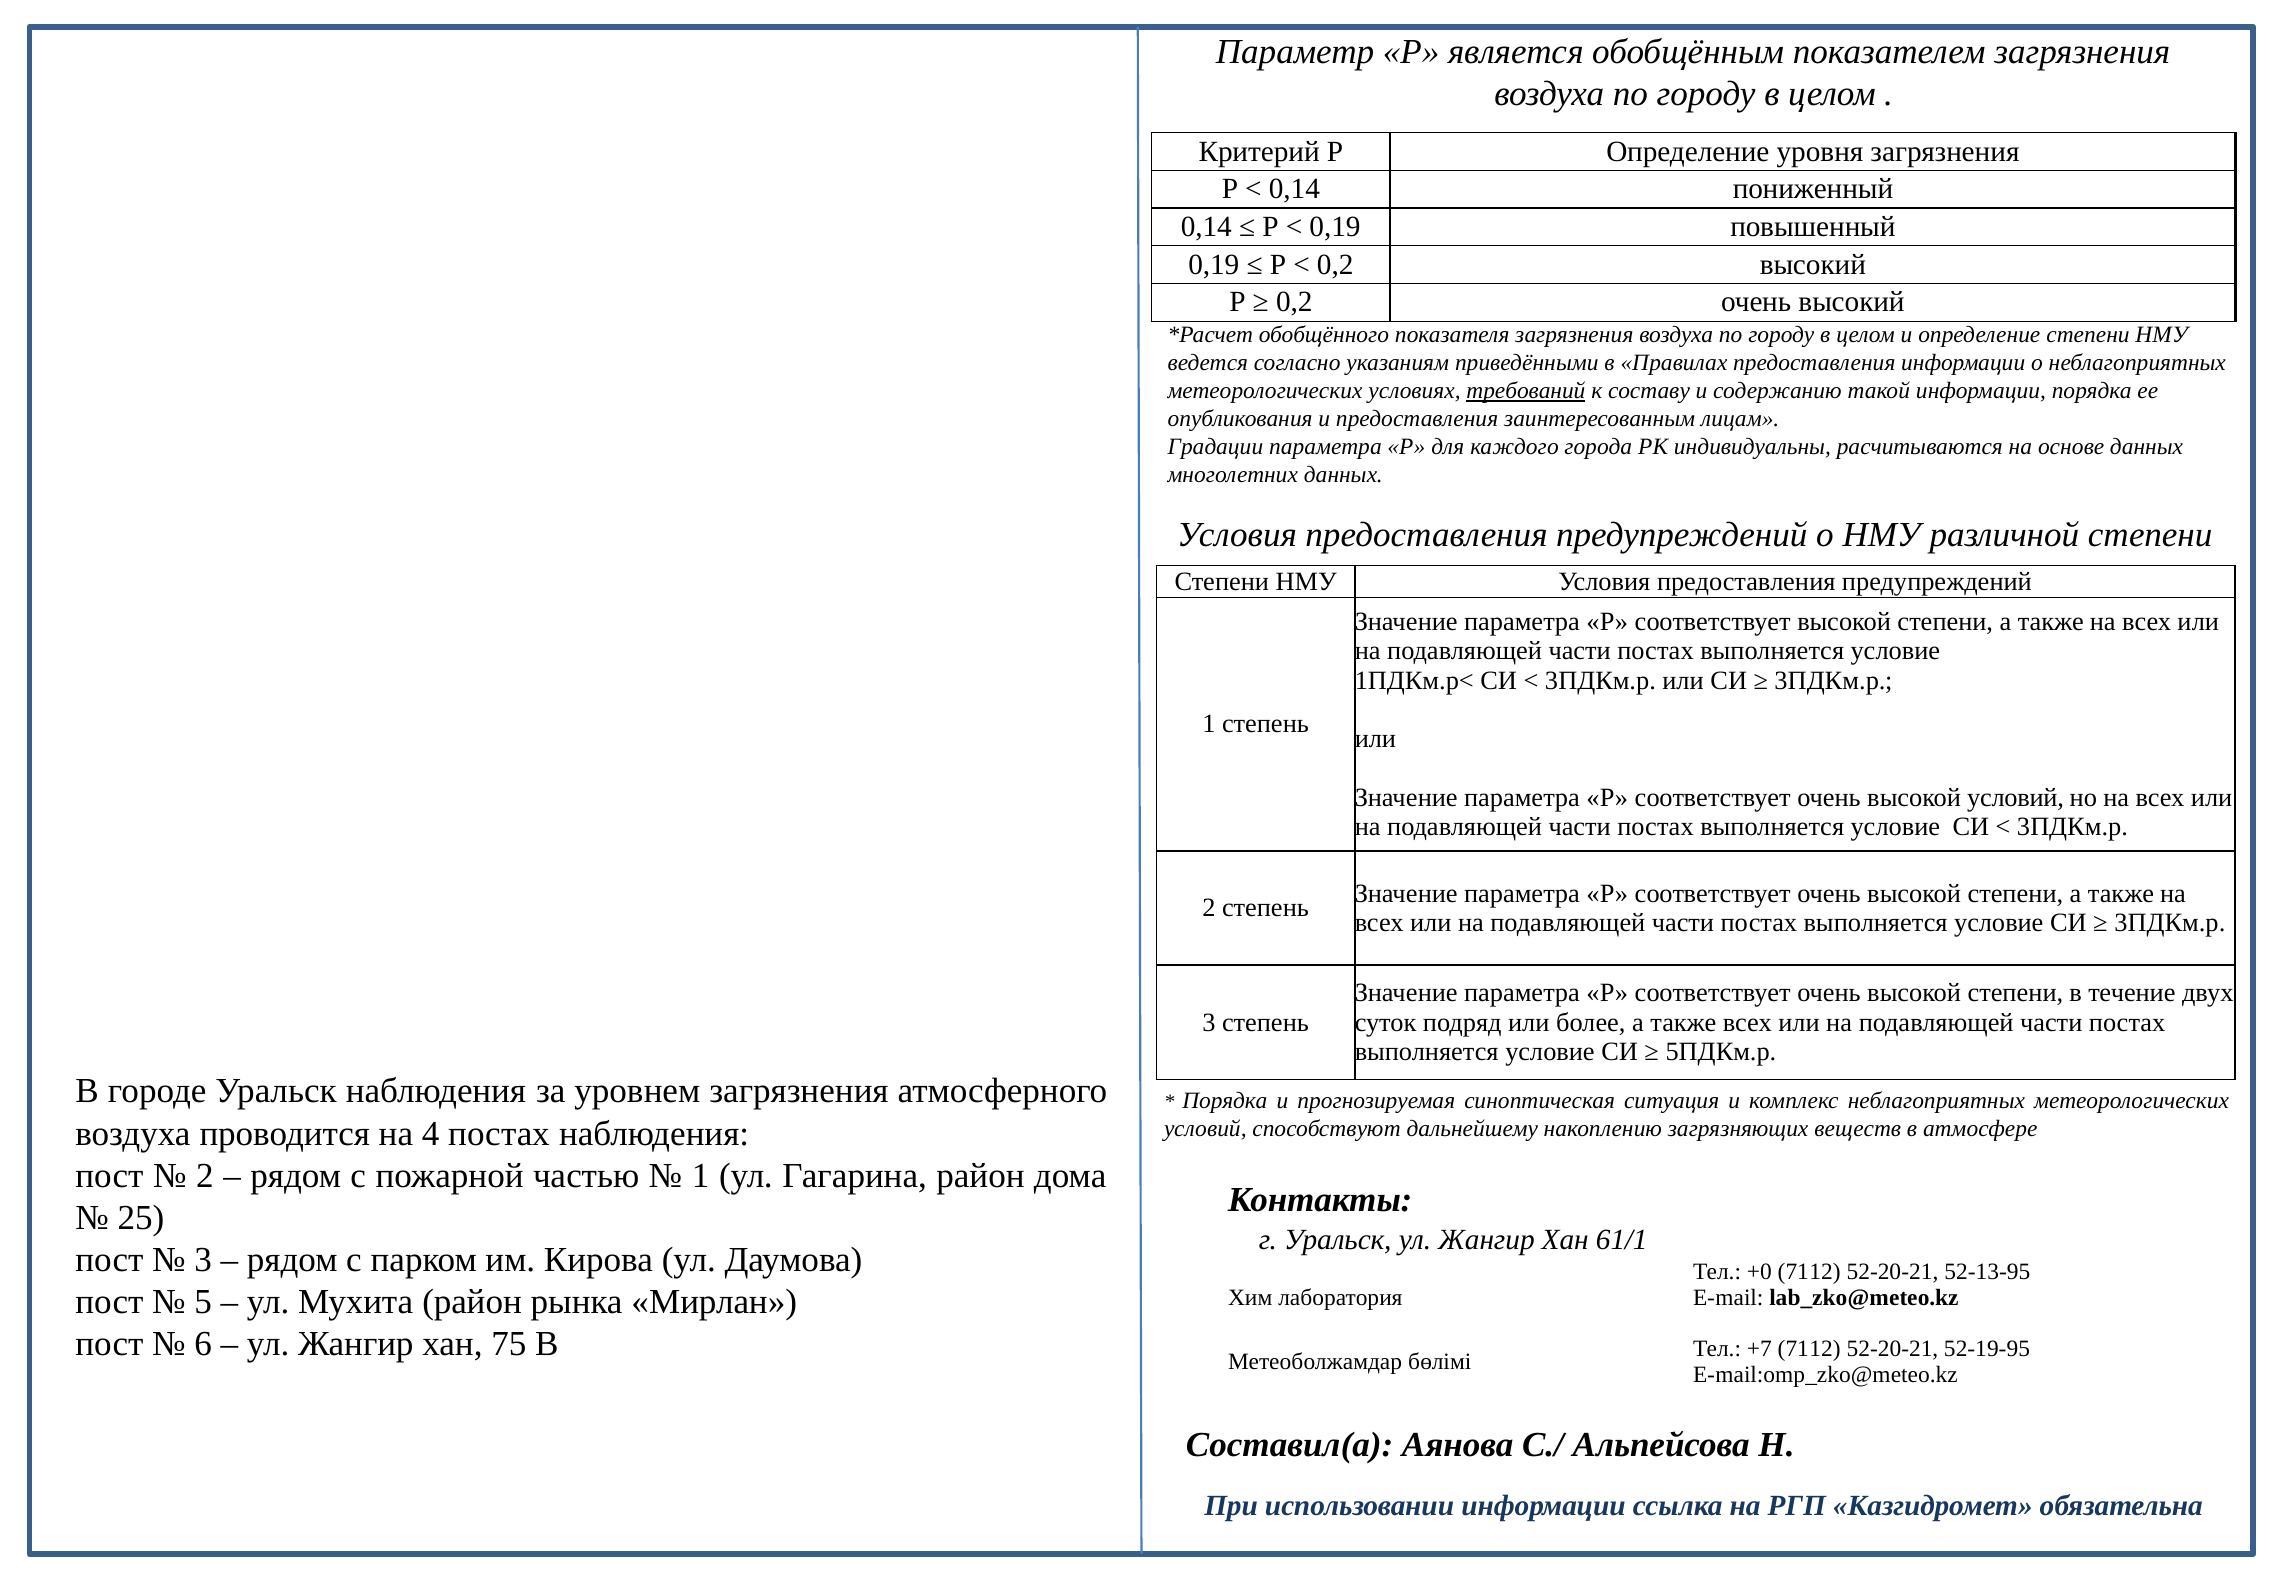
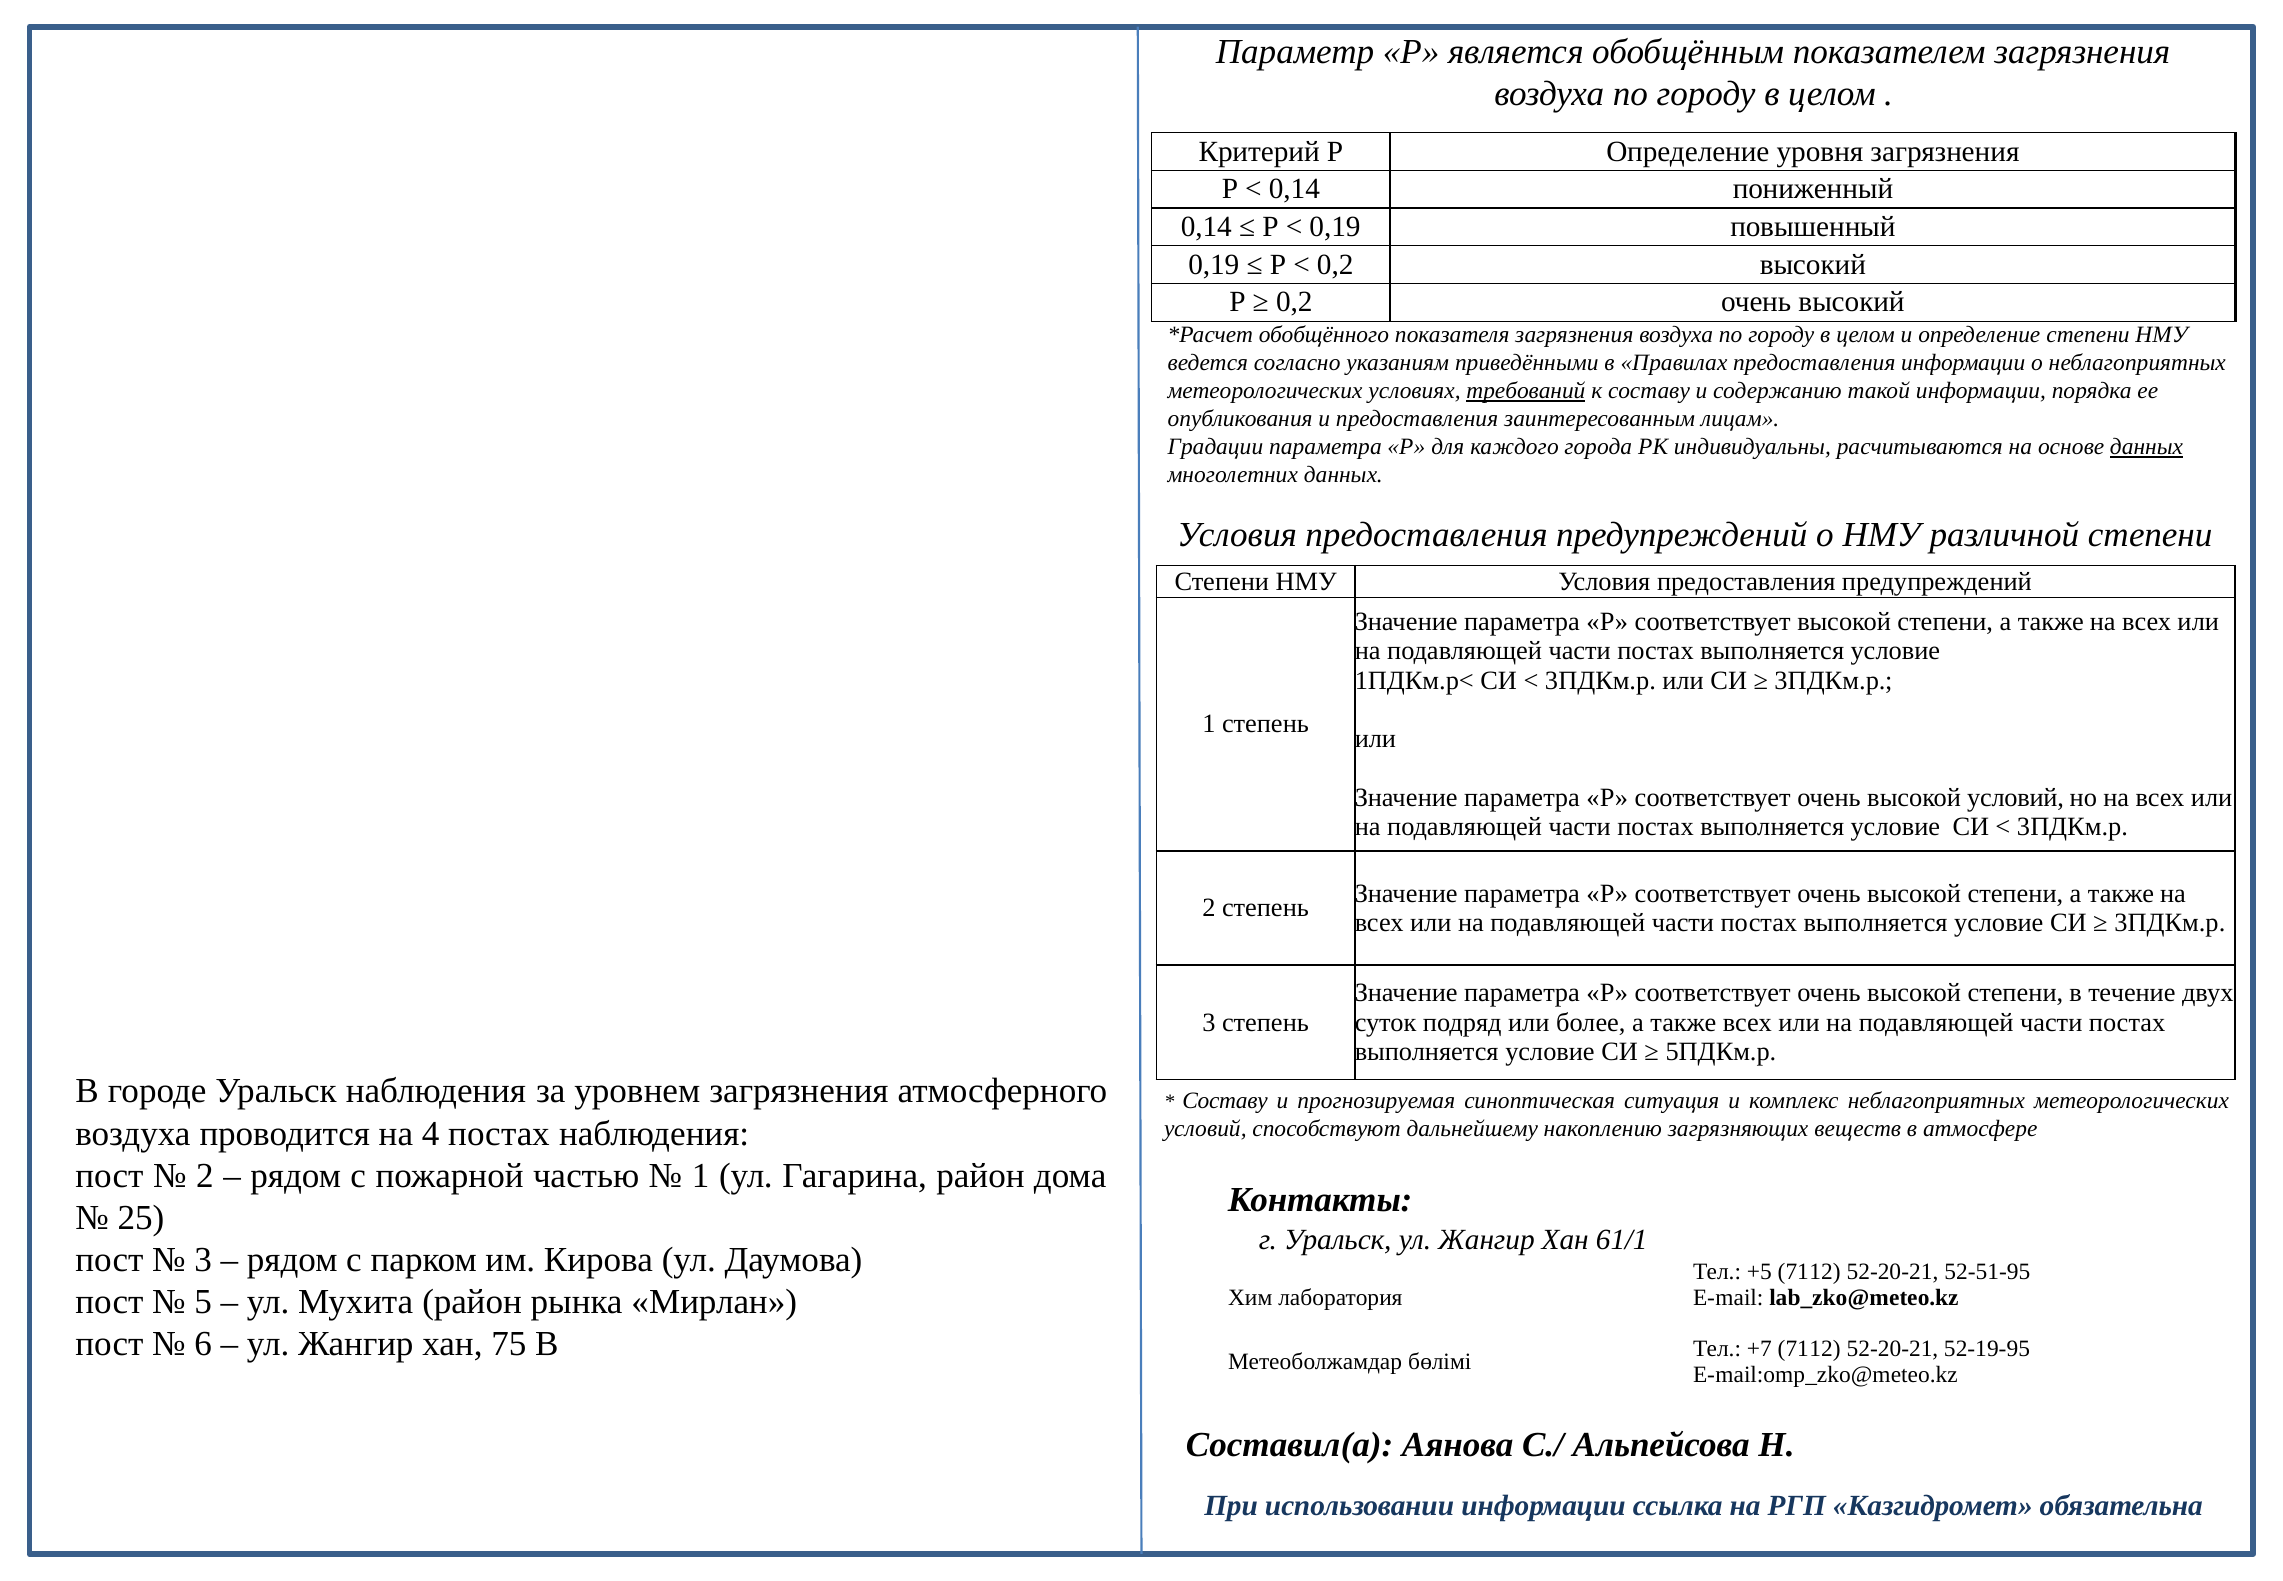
данных at (2147, 447) underline: none -> present
Порядка at (1225, 1101): Порядка -> Составу
+0: +0 -> +5
52-13-95: 52-13-95 -> 52-51-95
